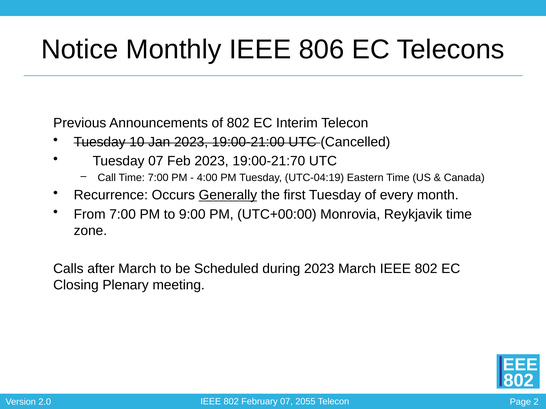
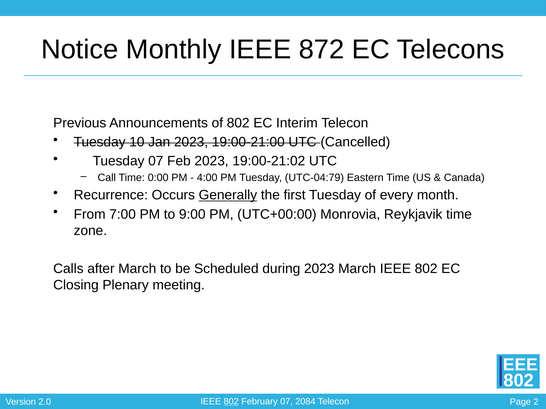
806: 806 -> 872
19:00-21:70: 19:00-21:70 -> 19:00-21:02
Time 7:00: 7:00 -> 0:00
UTC-04:19: UTC-04:19 -> UTC-04:79
802 at (231, 402) underline: none -> present
2055: 2055 -> 2084
